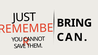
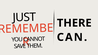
BRING: BRING -> THERE
